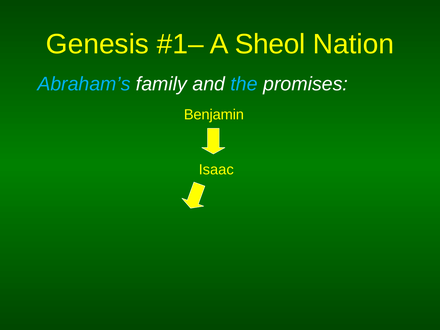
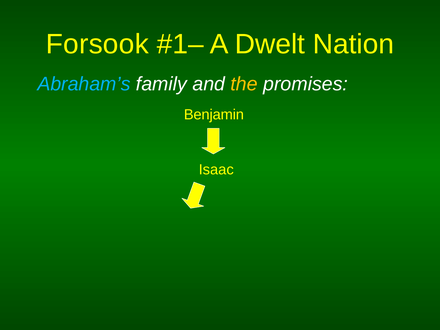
Genesis: Genesis -> Forsook
Sheol: Sheol -> Dwelt
the colour: light blue -> yellow
